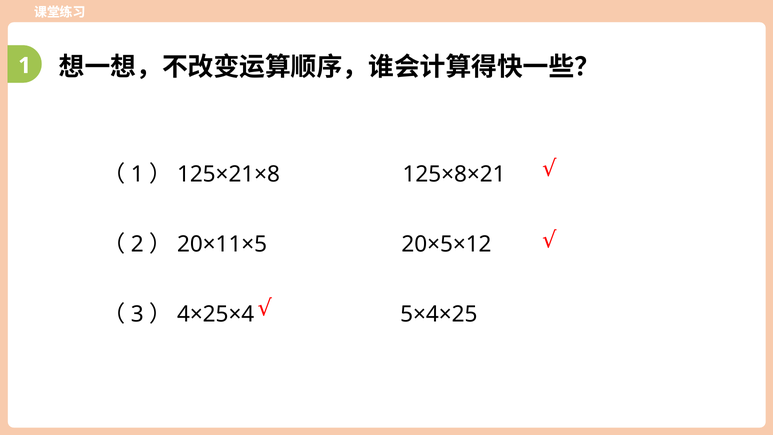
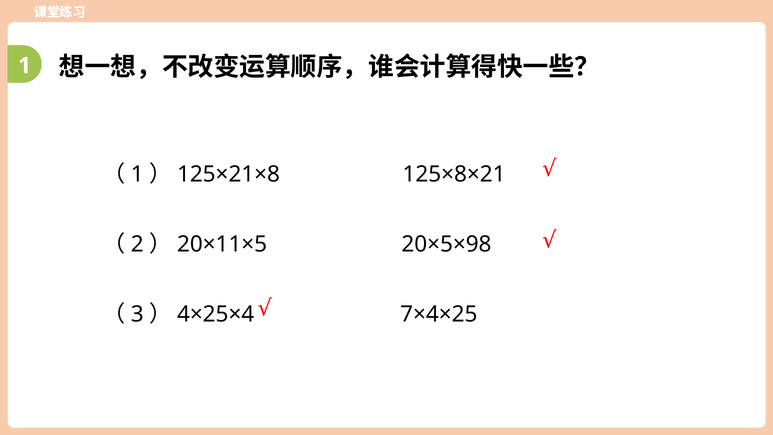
20×5×12: 20×5×12 -> 20×5×98
5×4×25: 5×4×25 -> 7×4×25
